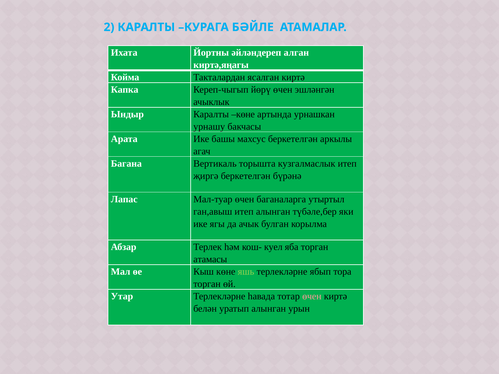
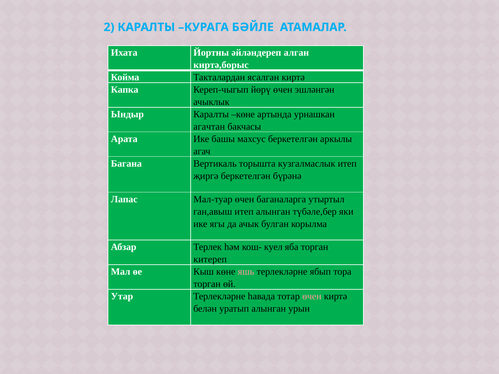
киртә,яңагы: киртә,яңагы -> киртә,борыс
урнашу: урнашу -> агачтан
атамасы: атамасы -> китереп
яшь colour: light green -> pink
